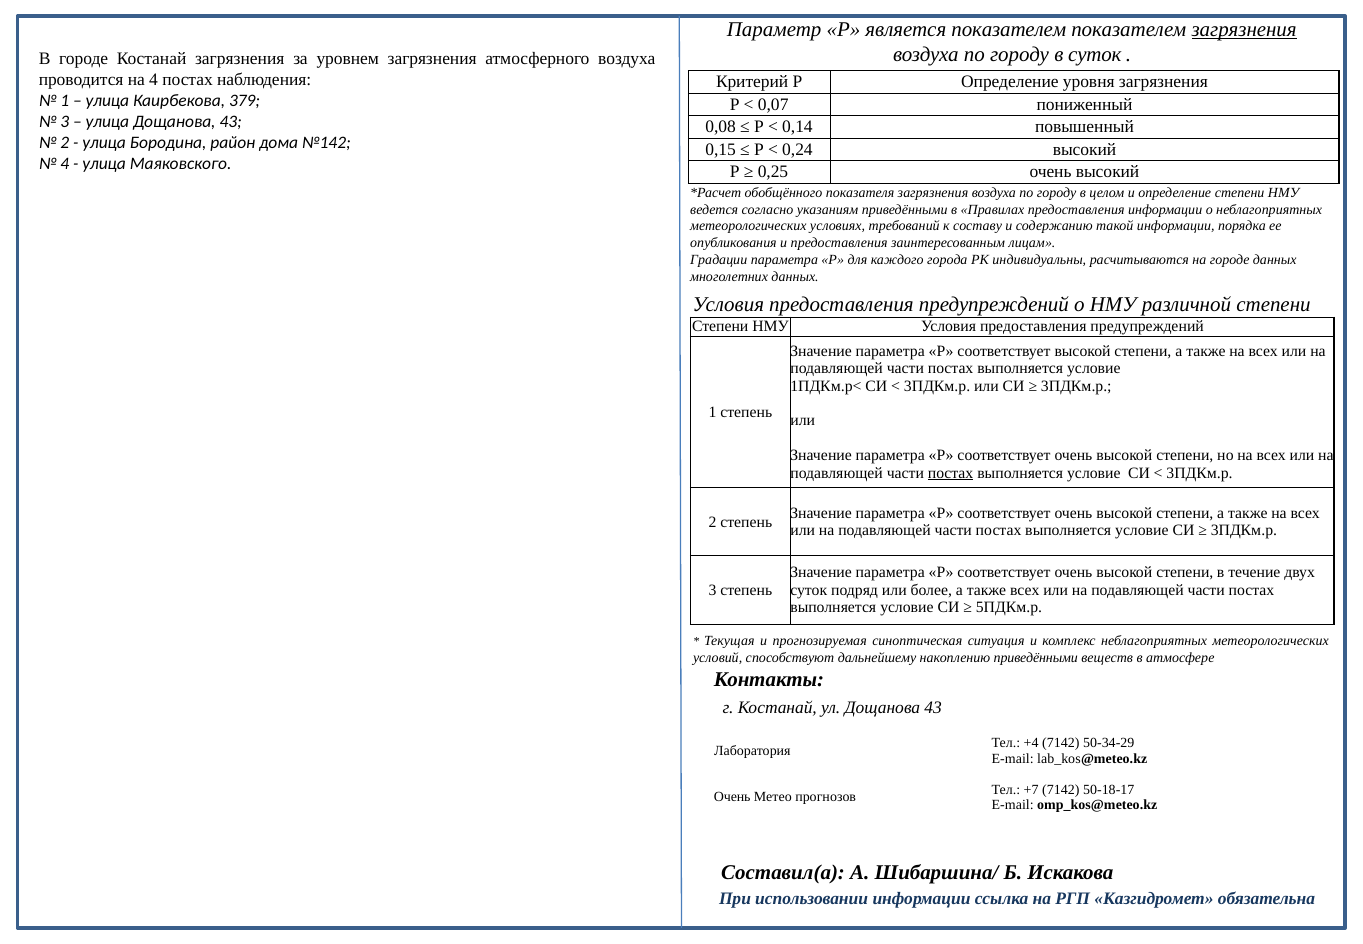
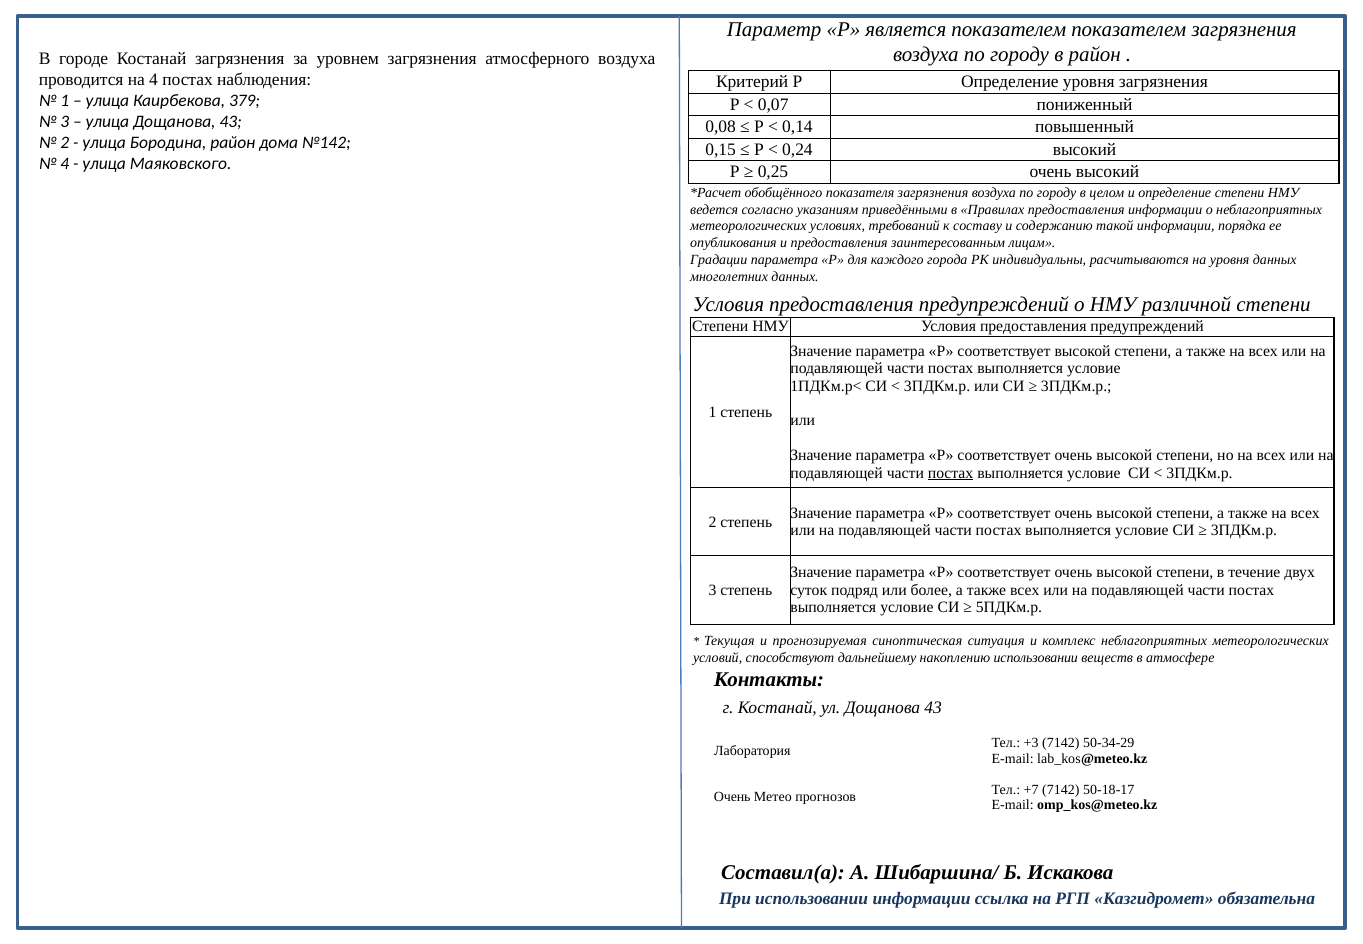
загрязнения at (1244, 29) underline: present -> none
в суток: суток -> район
на городе: городе -> уровня
накоплению приведёнными: приведёнными -> использовании
+4: +4 -> +3
